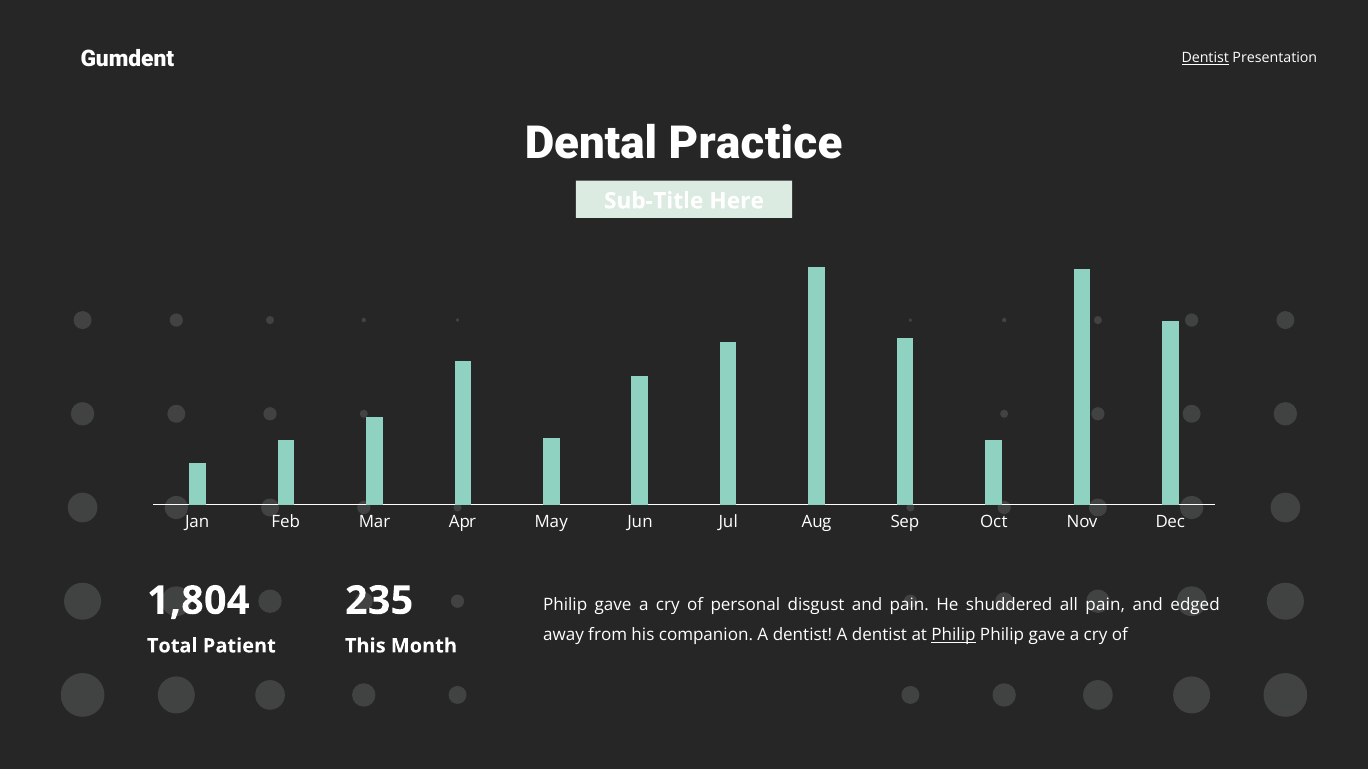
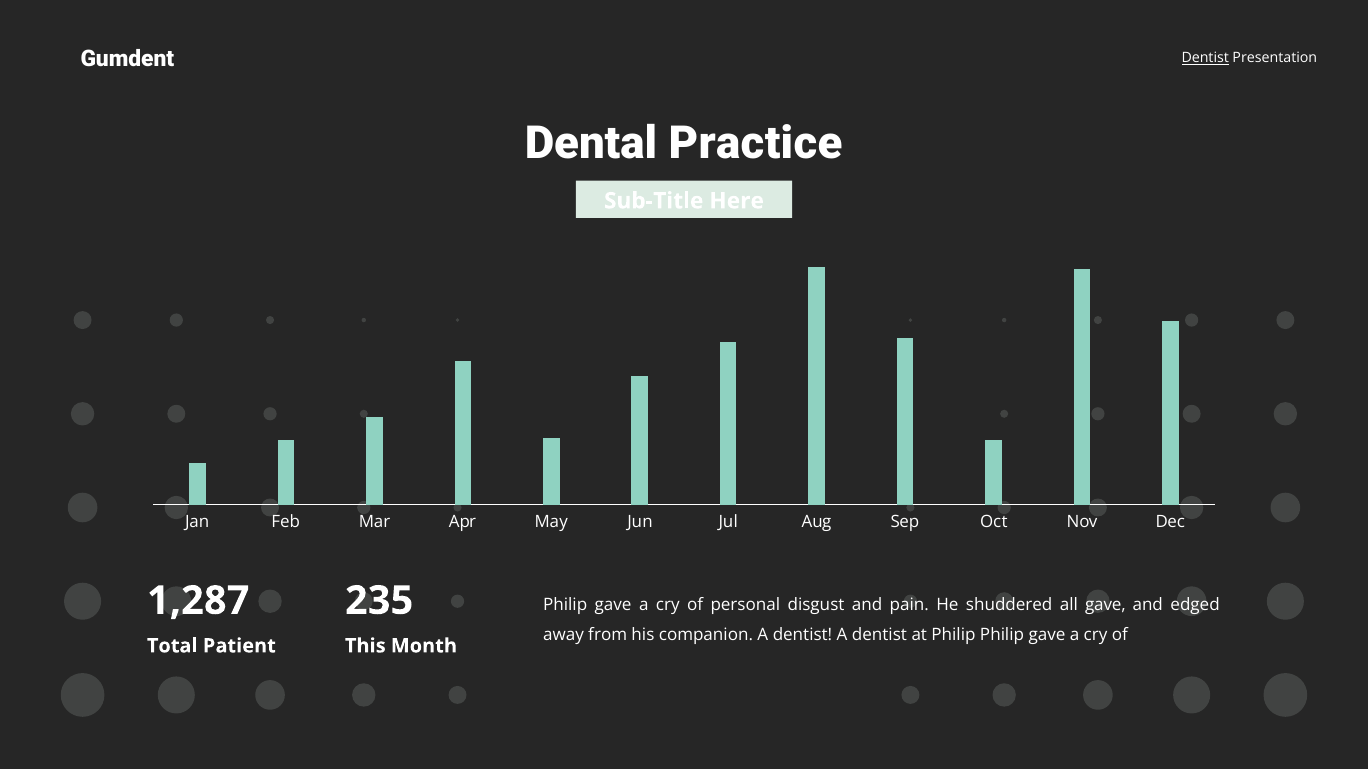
1,804: 1,804 -> 1,287
all pain: pain -> gave
Philip at (953, 636) underline: present -> none
